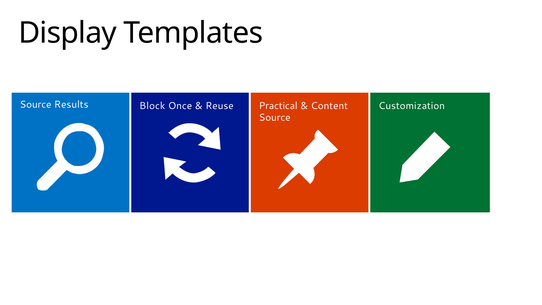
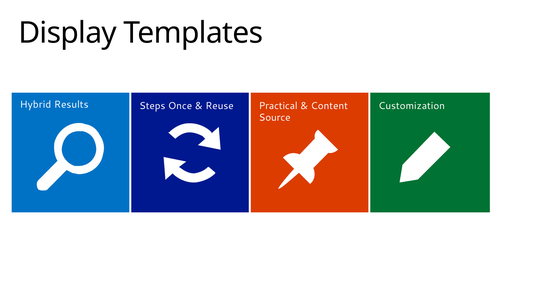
Source at (36, 104): Source -> Hybrid
Block: Block -> Steps
